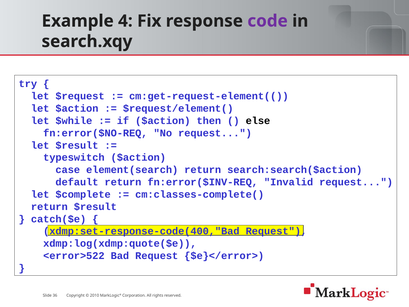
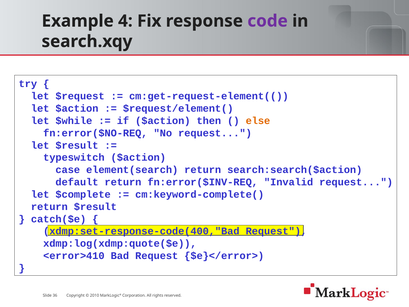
else colour: black -> orange
cm:classes-complete(: cm:classes-complete( -> cm:keyword-complete(
<error>522: <error>522 -> <error>410
